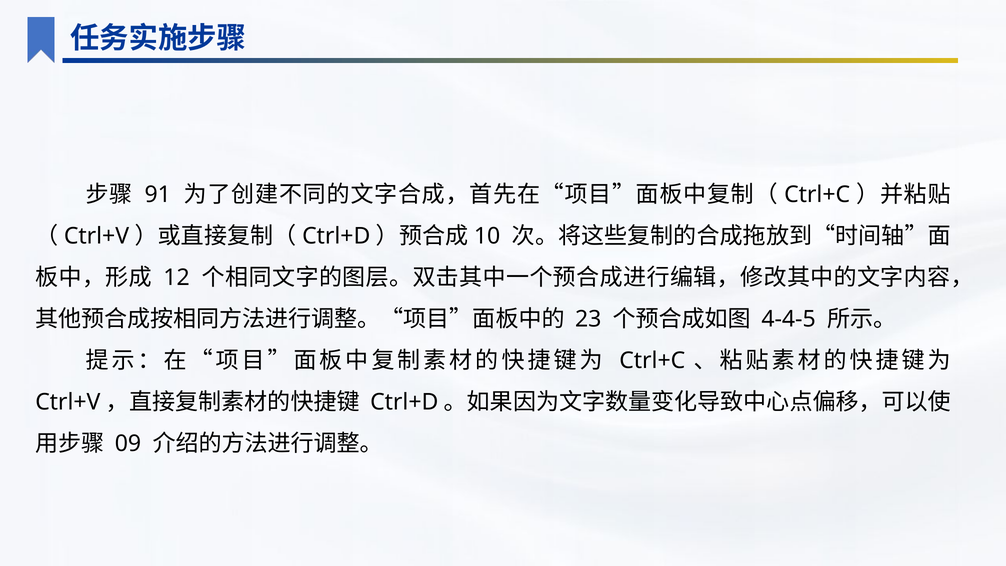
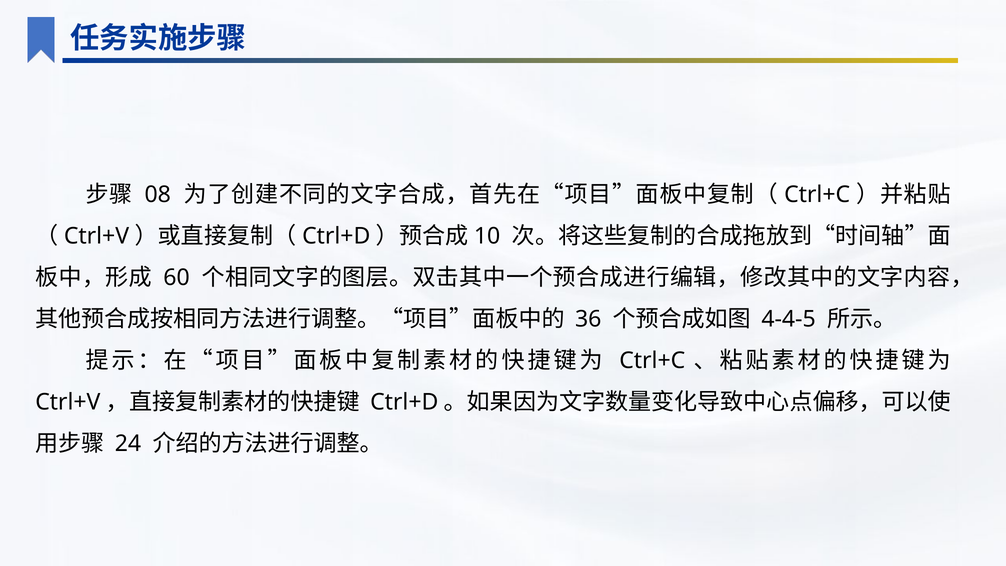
91: 91 -> 08
12: 12 -> 60
23: 23 -> 36
09: 09 -> 24
